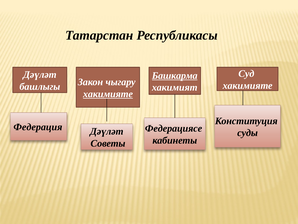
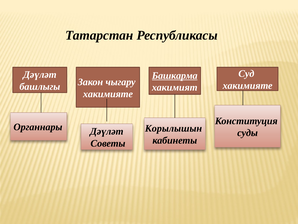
хакимияте at (108, 94) underline: present -> none
Федерация: Федерация -> Органнары
Федерациясе: Федерациясе -> Корылышын
